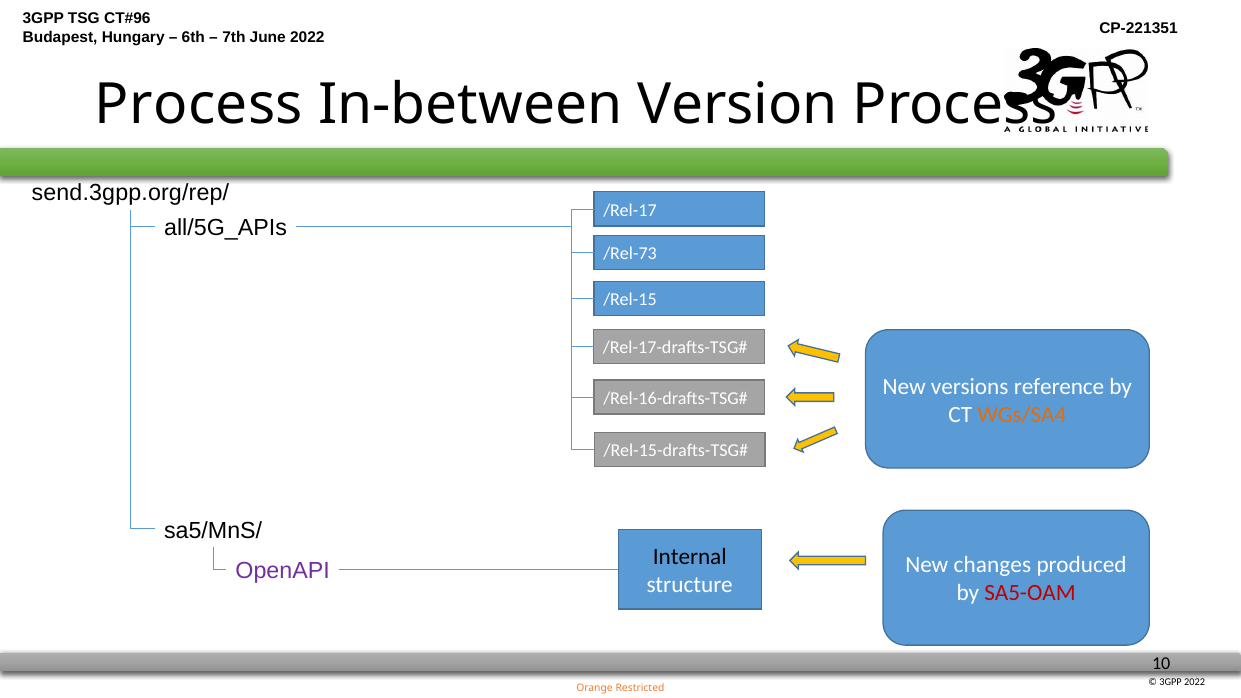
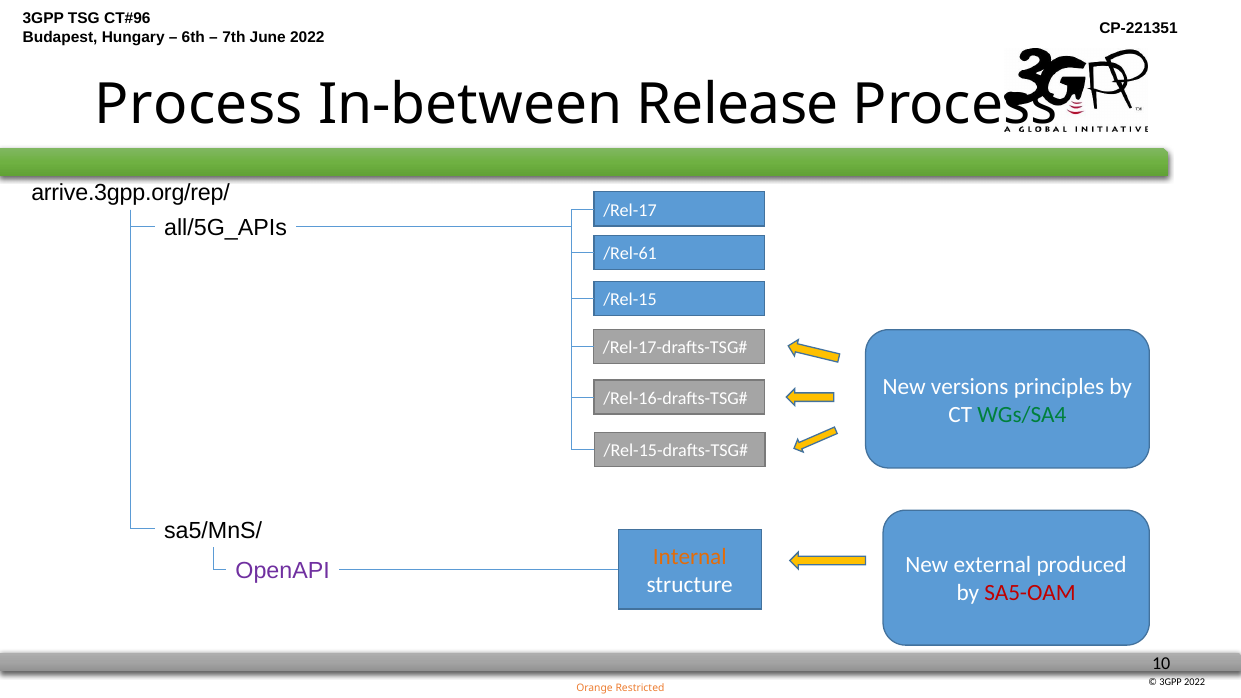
Version: Version -> Release
send.3gpp.org/rep/: send.3gpp.org/rep/ -> arrive.3gpp.org/rep/
/Rel-73: /Rel-73 -> /Rel-61
reference: reference -> principles
WGs/SA4 colour: orange -> green
Internal colour: black -> orange
changes: changes -> external
